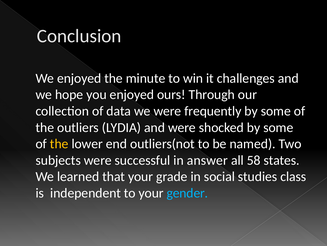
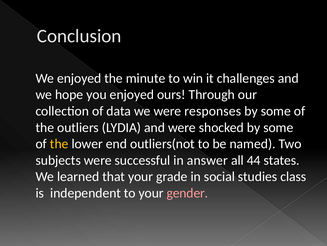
frequently: frequently -> responses
58: 58 -> 44
gender colour: light blue -> pink
